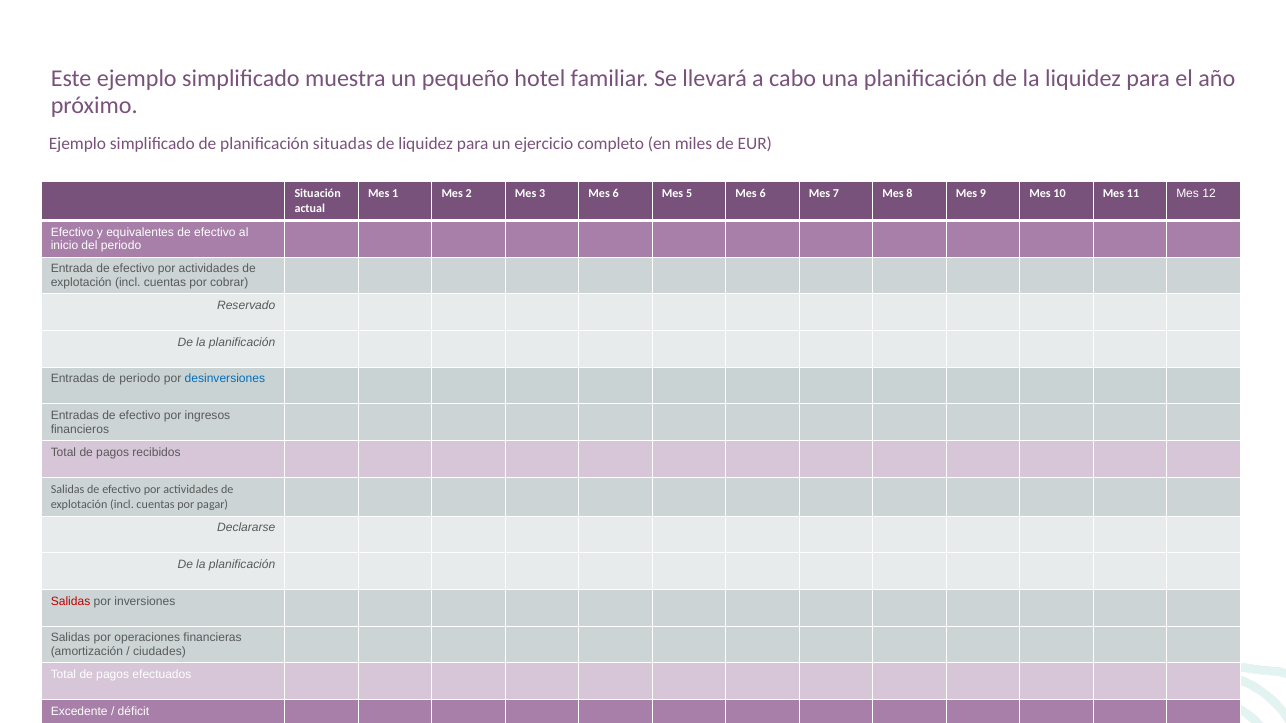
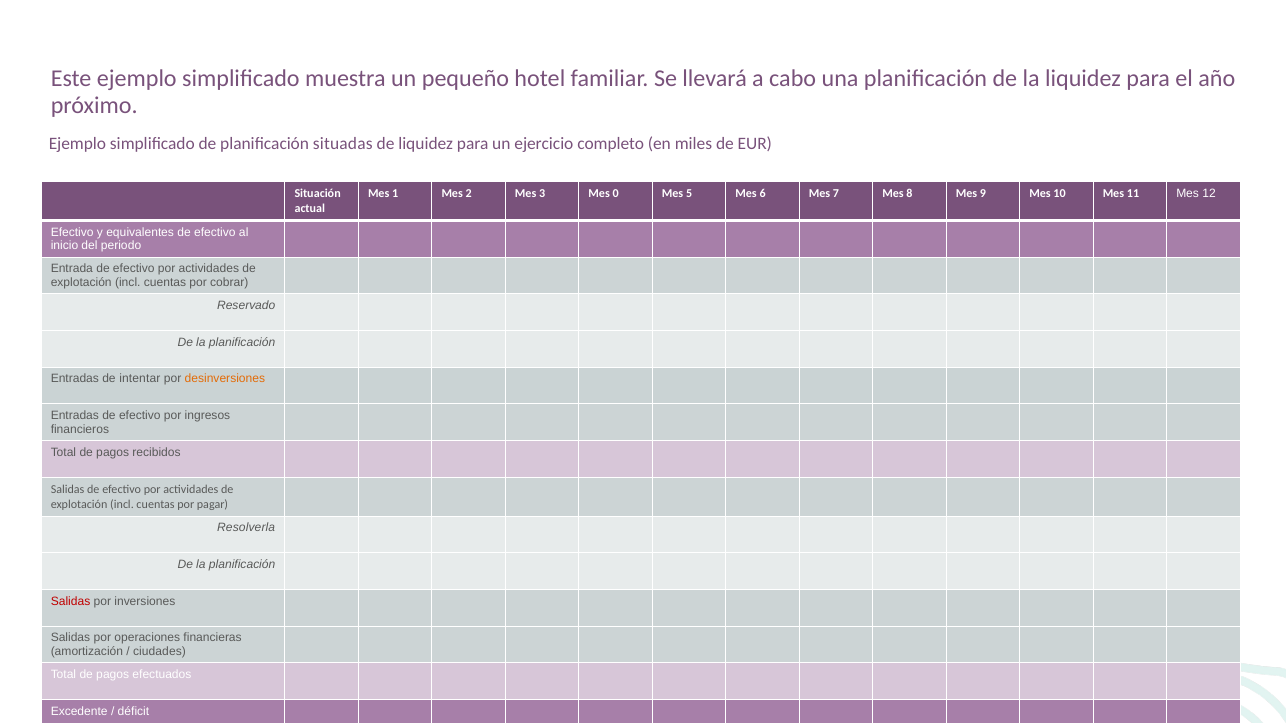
3 Mes 6: 6 -> 0
de periodo: periodo -> intentar
desinversiones colour: blue -> orange
Declararse: Declararse -> Resolverla
